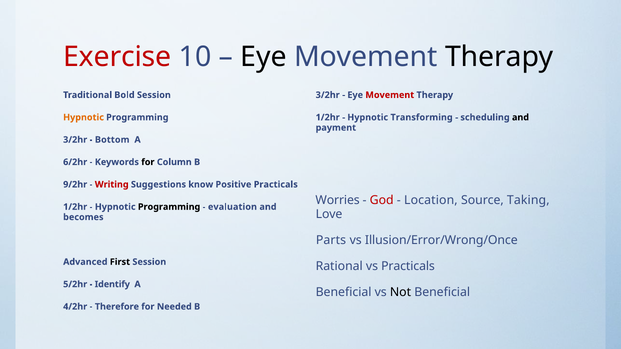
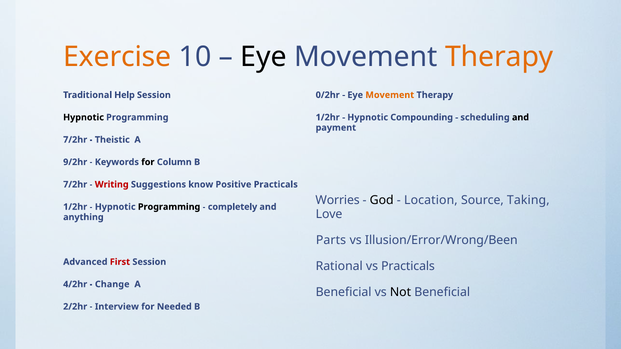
Exercise colour: red -> orange
Therapy at (499, 57) colour: black -> orange
Bold: Bold -> Help
3/2hr at (328, 95): 3/2hr -> 0/2hr
Movement at (390, 95) colour: red -> orange
Hypnotic at (84, 117) colour: orange -> black
Transforming: Transforming -> Compounding
3/2hr at (75, 140): 3/2hr -> 7/2hr
Bottom: Bottom -> Theistic
6/2hr: 6/2hr -> 9/2hr
9/2hr at (75, 185): 9/2hr -> 7/2hr
God colour: red -> black
evaluation: evaluation -> completely
becomes: becomes -> anything
Illusion/Error/Wrong/Once: Illusion/Error/Wrong/Once -> Illusion/Error/Wrong/Been
First colour: black -> red
5/2hr: 5/2hr -> 4/2hr
Identify: Identify -> Change
4/2hr: 4/2hr -> 2/2hr
Therefore: Therefore -> Interview
